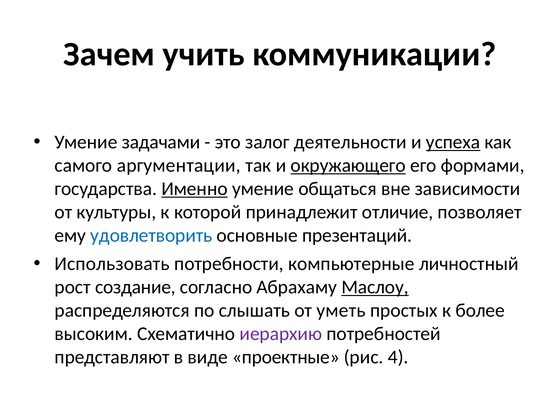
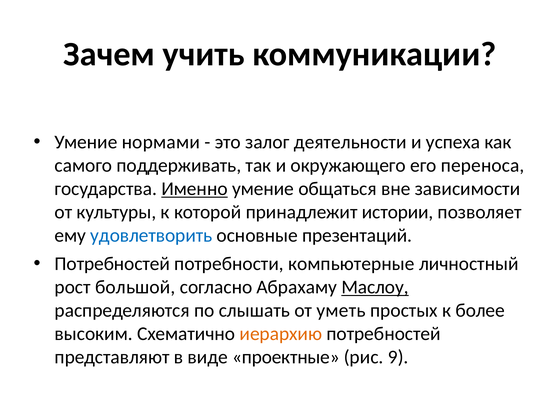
задачами: задачами -> нормами
успеха underline: present -> none
аргументации: аргументации -> поддерживать
окружающего underline: present -> none
формами: формами -> переноса
отличие: отличие -> истории
Использовать at (112, 264): Использовать -> Потребностей
создание: создание -> большой
иерархию colour: purple -> orange
4: 4 -> 9
